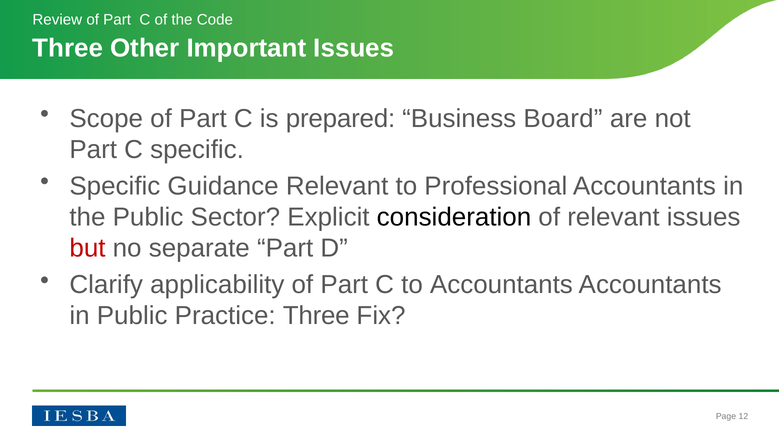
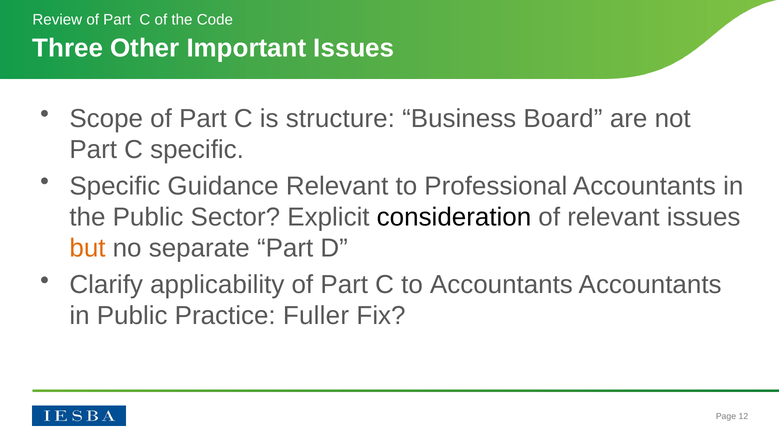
prepared: prepared -> structure
but colour: red -> orange
Practice Three: Three -> Fuller
